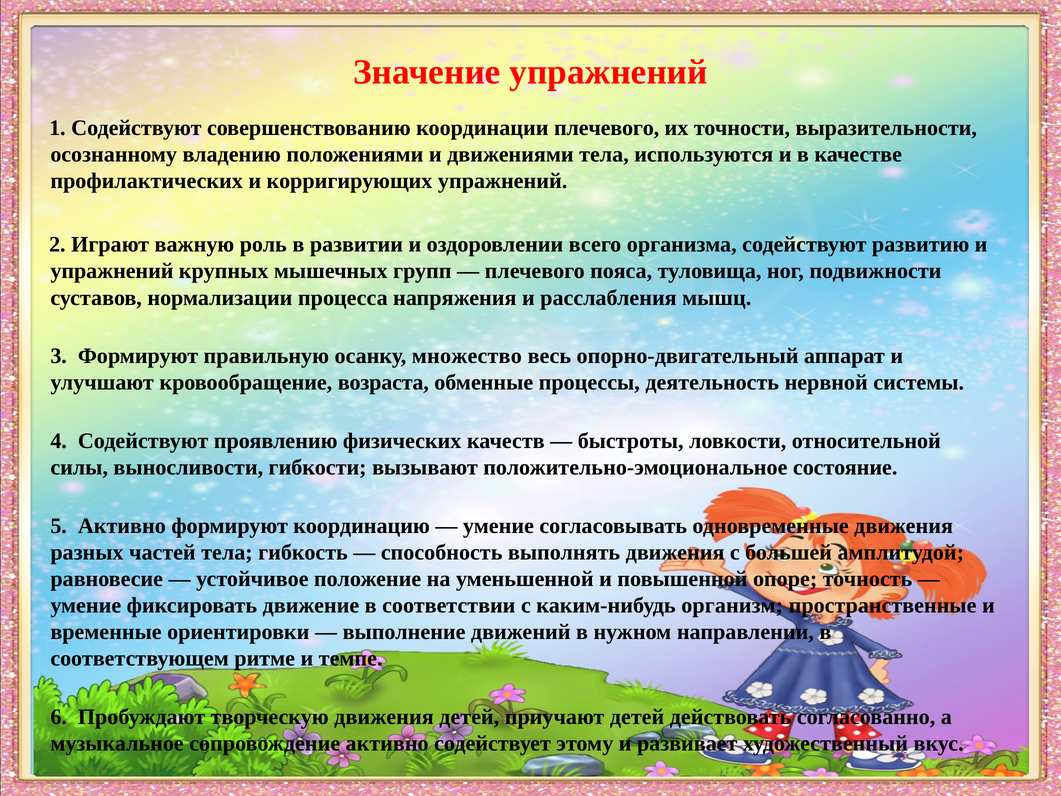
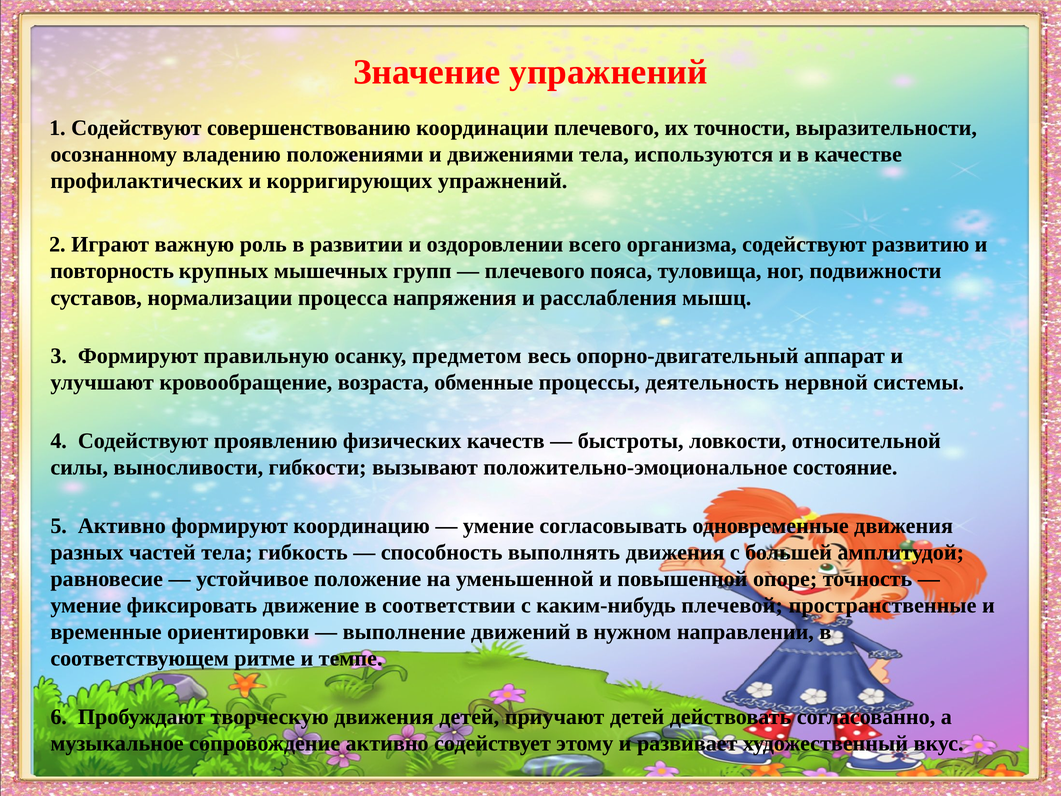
упражнений at (112, 271): упражнений -> повторность
множество: множество -> предметом
организм: организм -> плечевой
